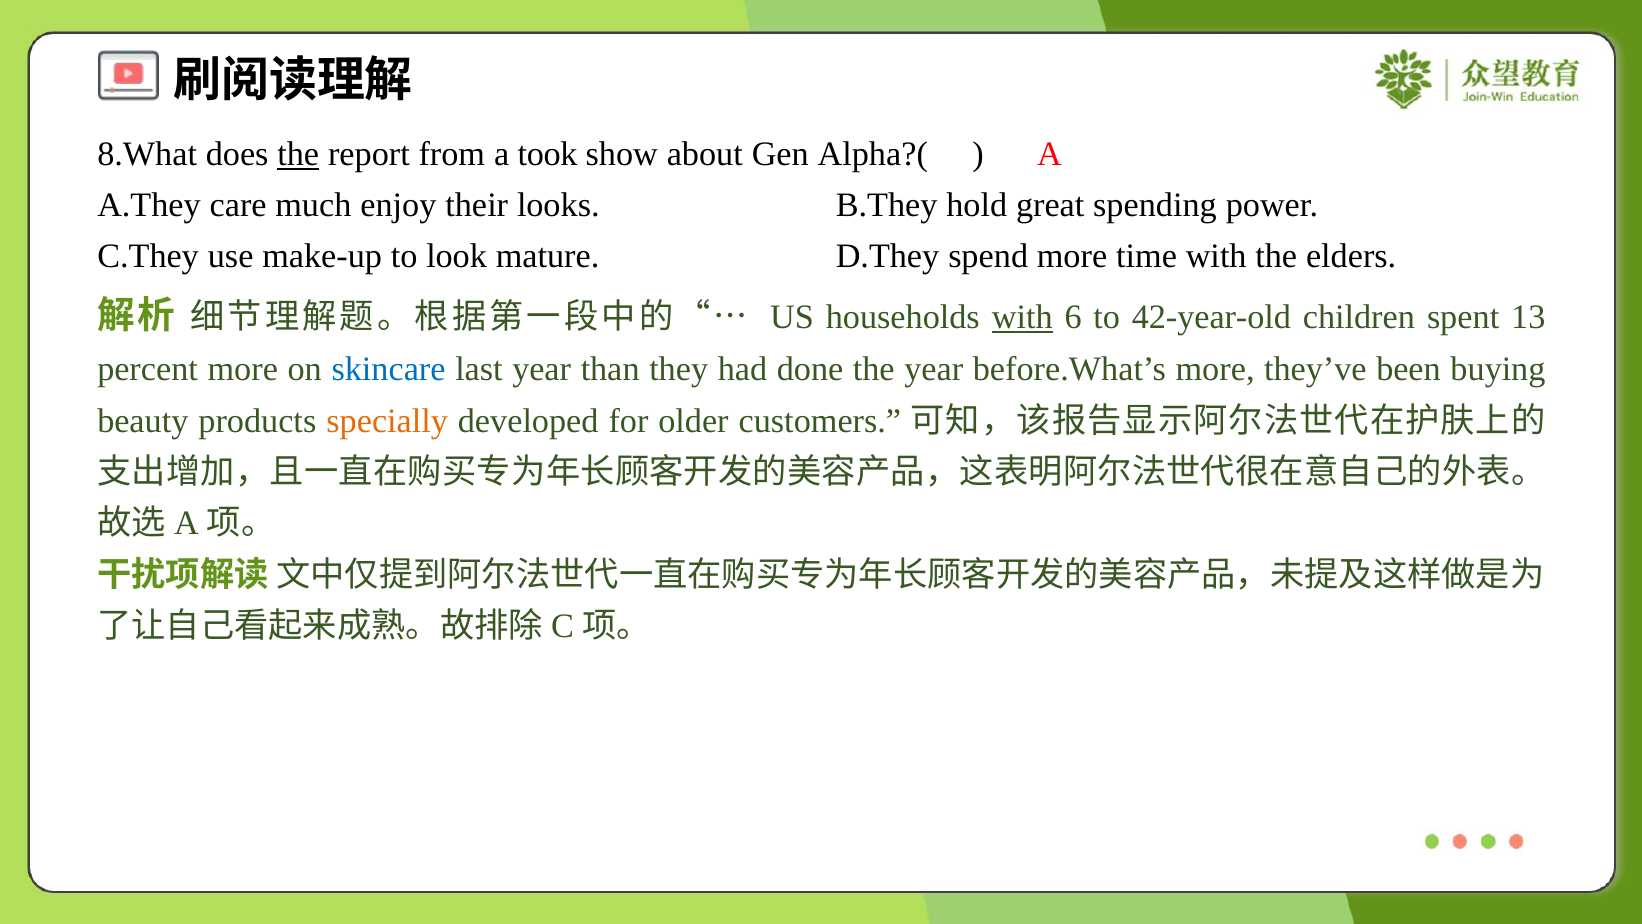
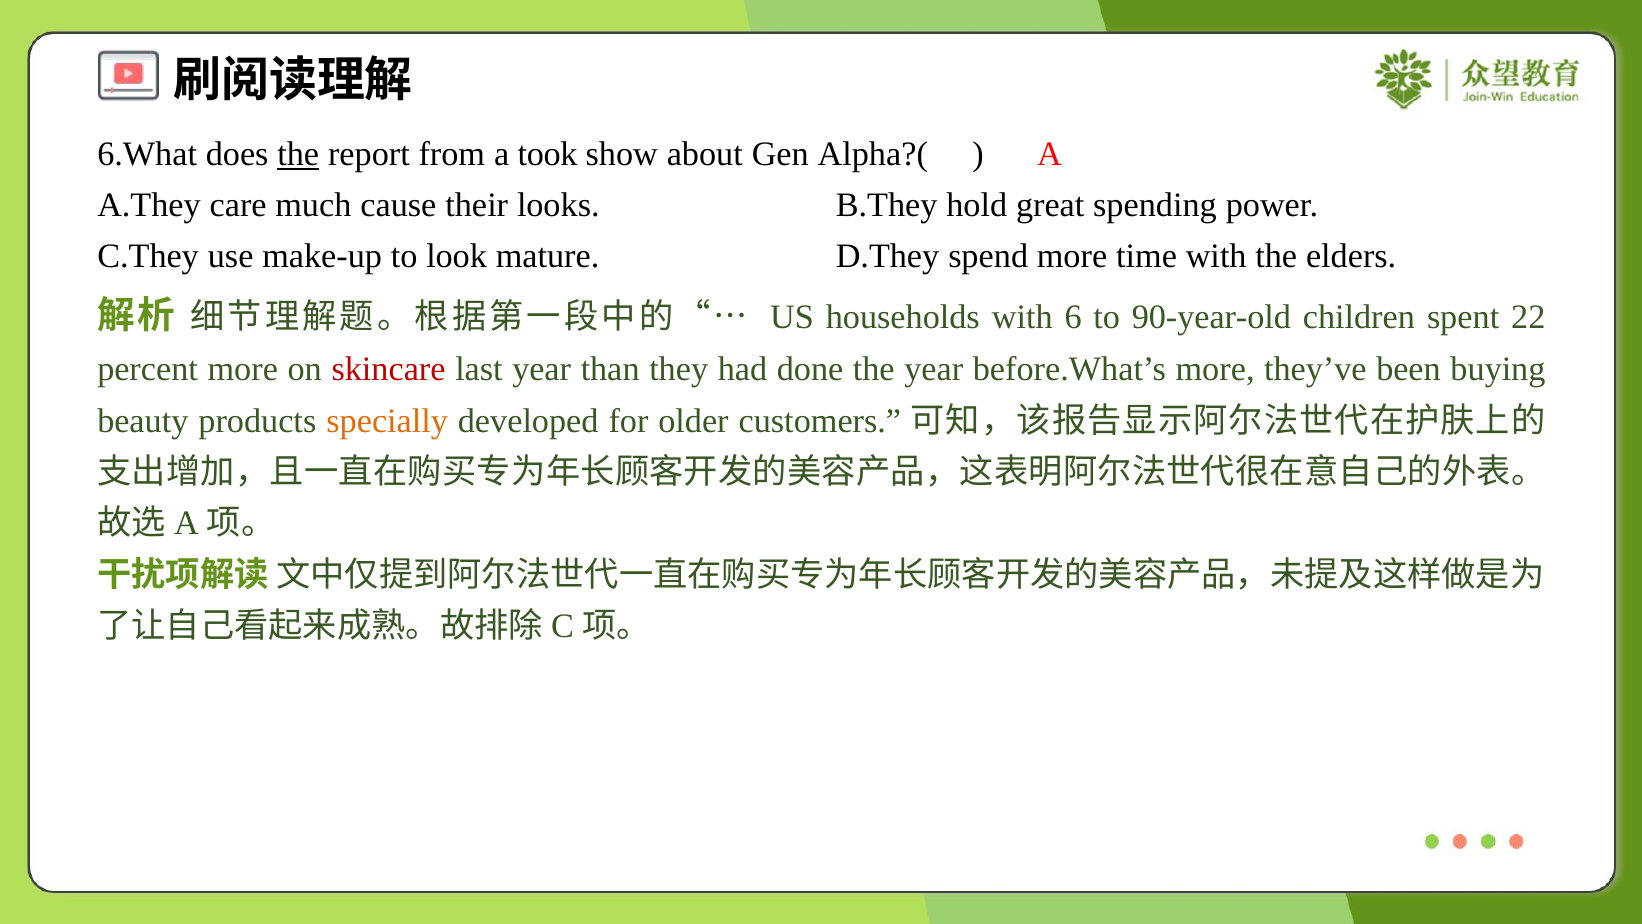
8.What: 8.What -> 6.What
enjoy: enjoy -> cause
with at (1022, 317) underline: present -> none
42-year-old: 42-year-old -> 90-year-old
13: 13 -> 22
skincare colour: blue -> red
